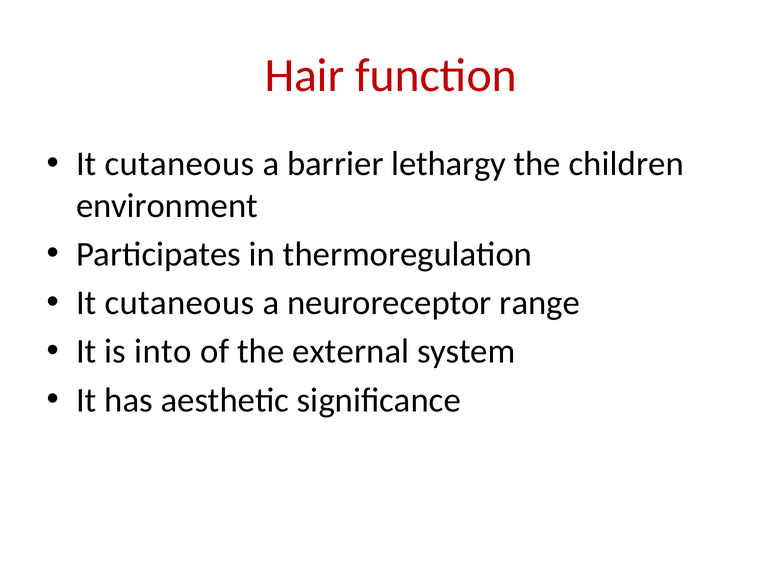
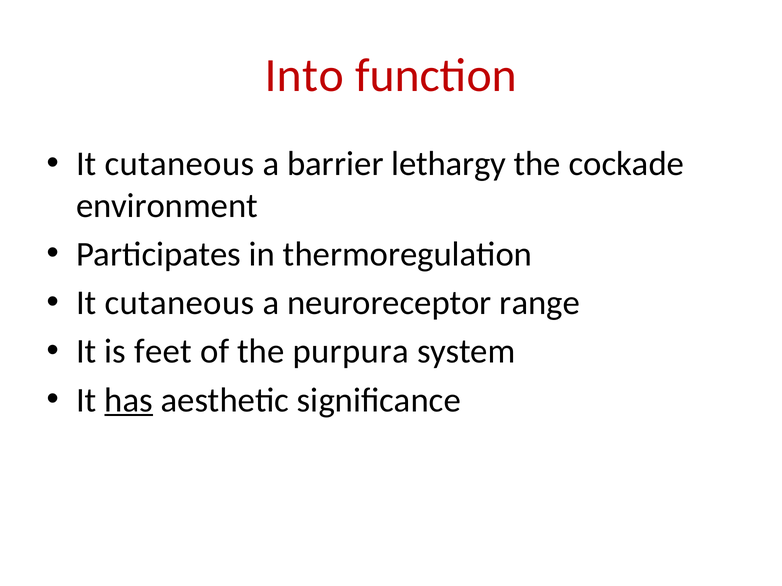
Hair: Hair -> Into
children: children -> cockade
into: into -> feet
external: external -> purpura
has underline: none -> present
